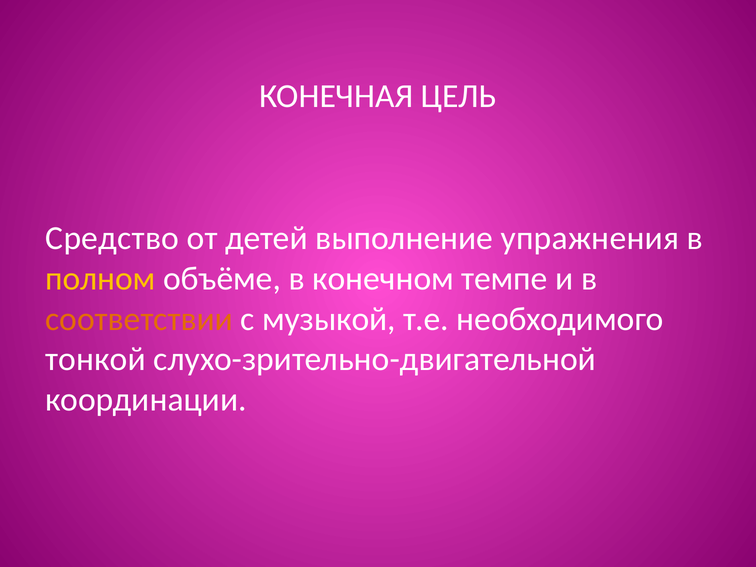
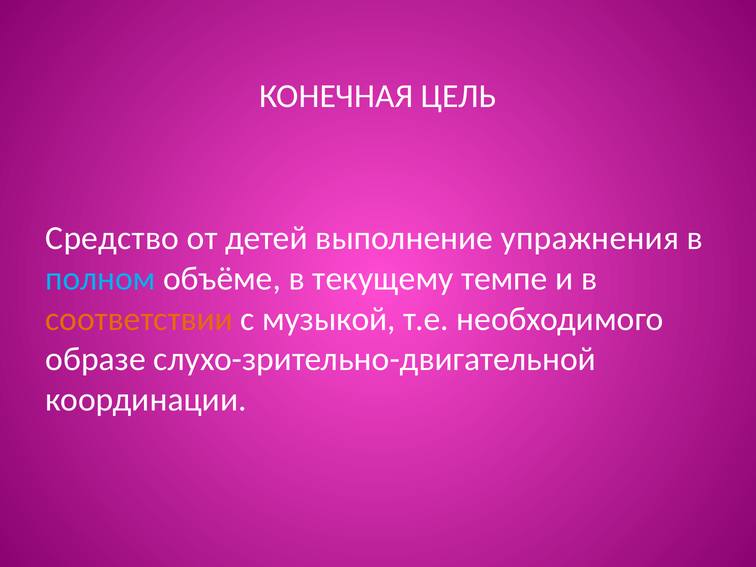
полном colour: yellow -> light blue
конечном: конечном -> текущему
тонкой: тонкой -> образе
